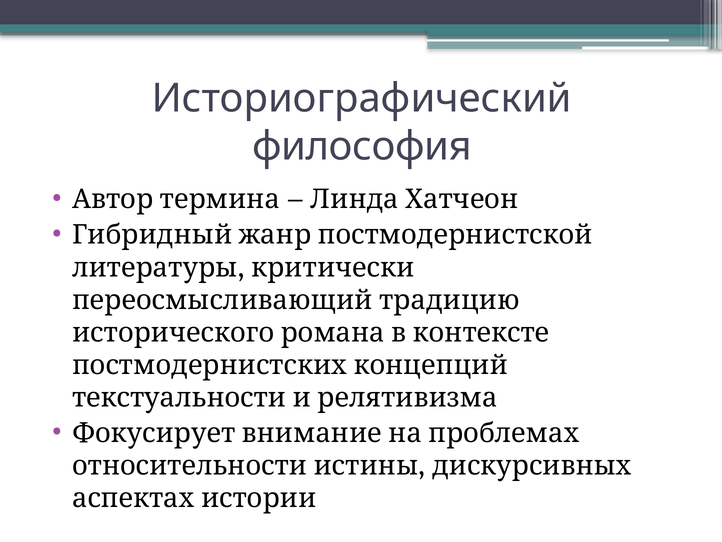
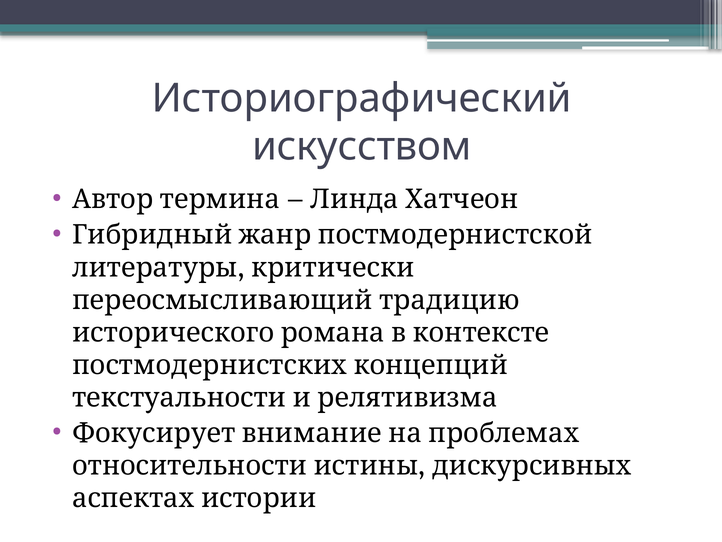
философия: философия -> искусством
